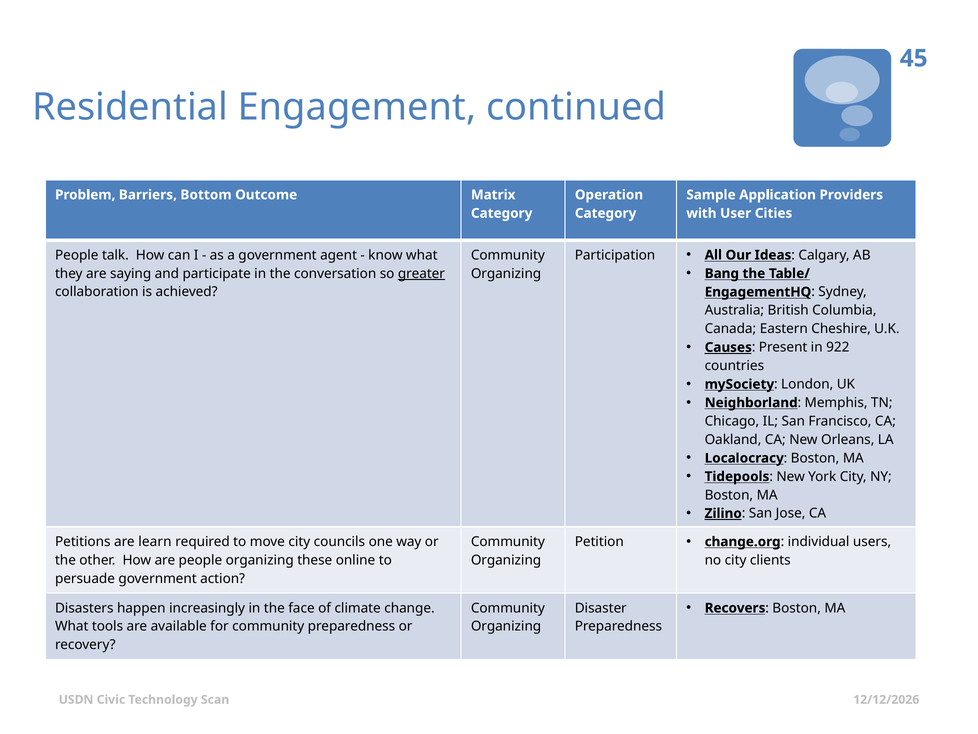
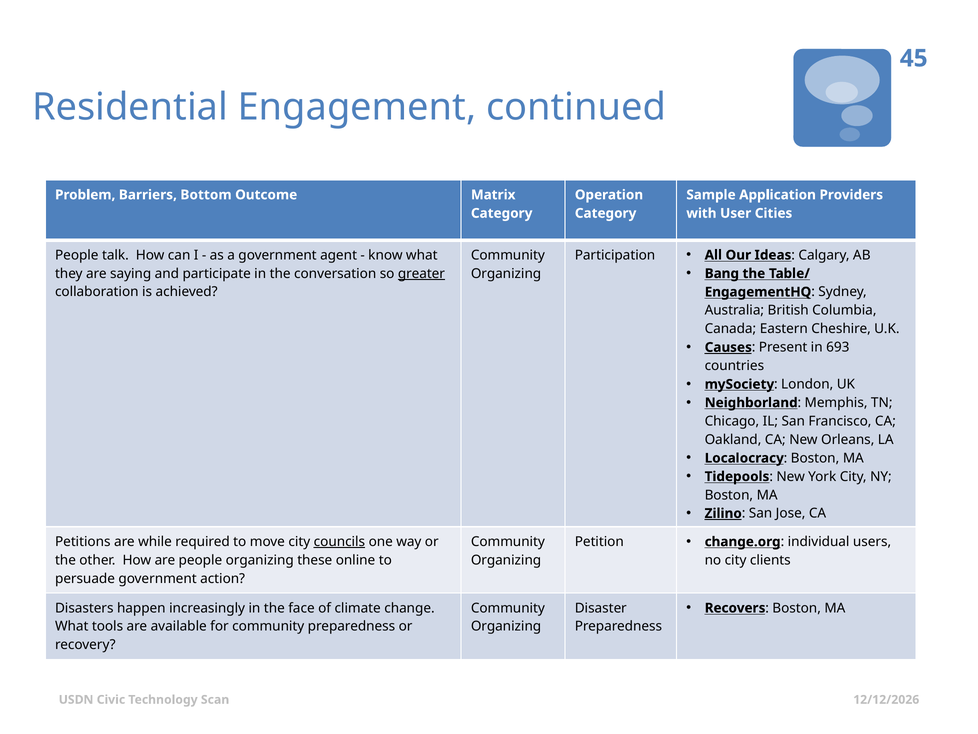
922: 922 -> 693
learn: learn -> while
councils underline: none -> present
